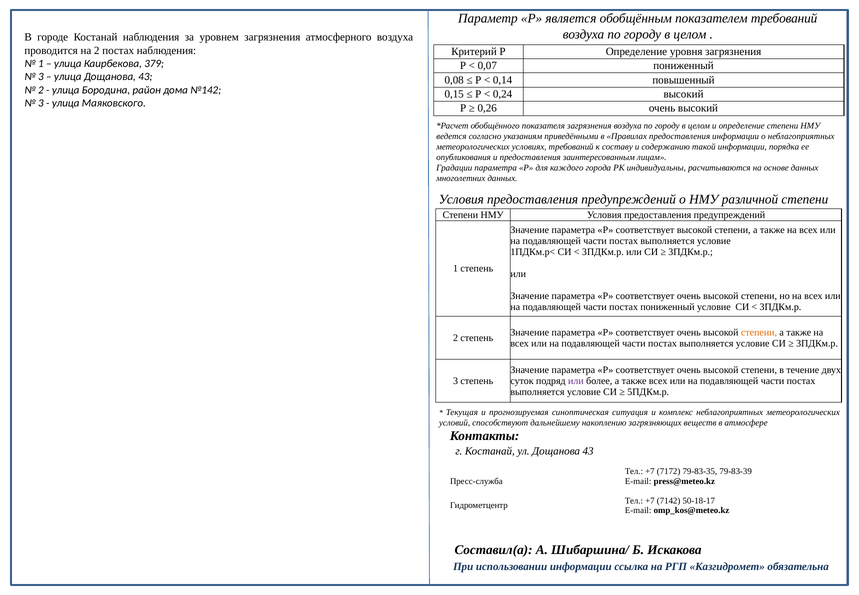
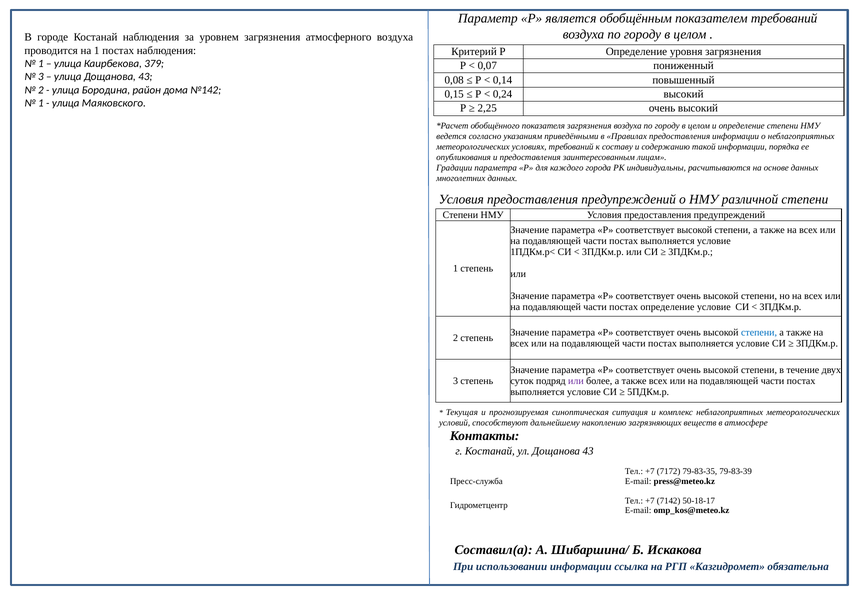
на 2: 2 -> 1
3 at (41, 103): 3 -> 1
0,26: 0,26 -> 2,25
постах пониженный: пониженный -> определение
степени at (759, 332) colour: orange -> blue
